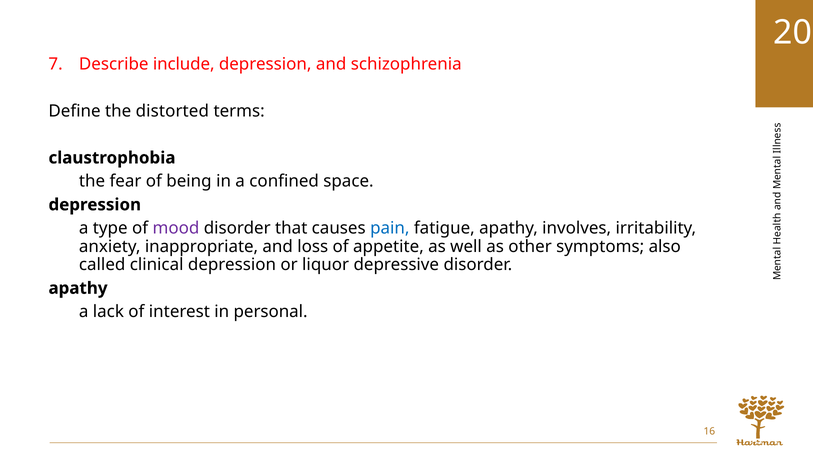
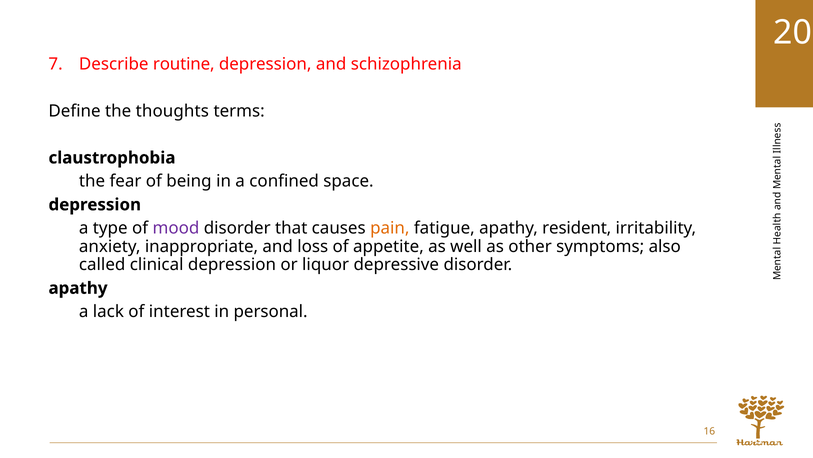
include: include -> routine
distorted: distorted -> thoughts
pain colour: blue -> orange
involves: involves -> resident
